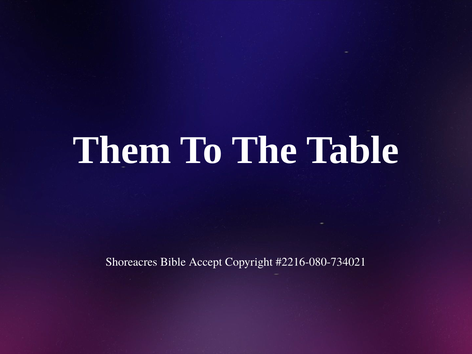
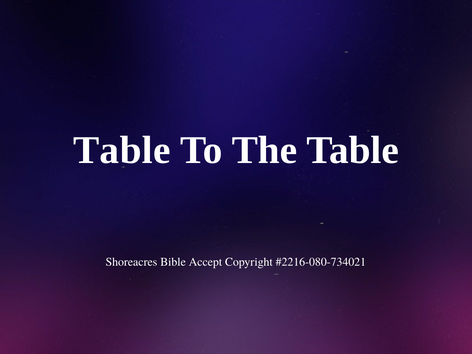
Them at (122, 150): Them -> Table
